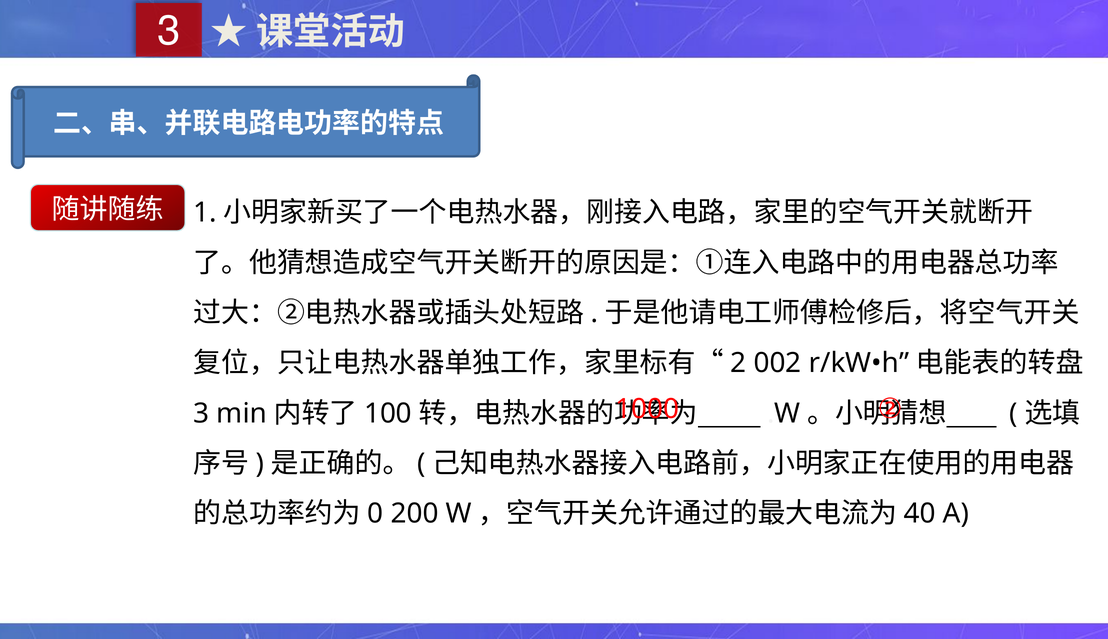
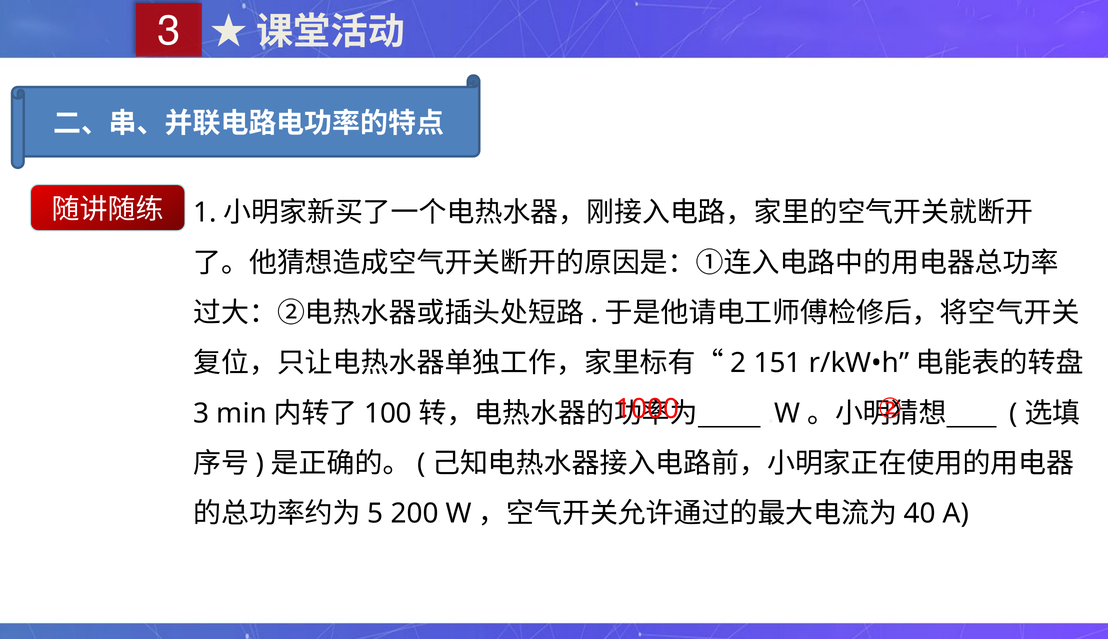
002: 002 -> 151
0: 0 -> 5
